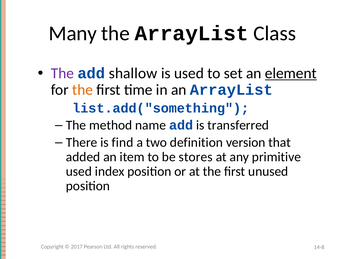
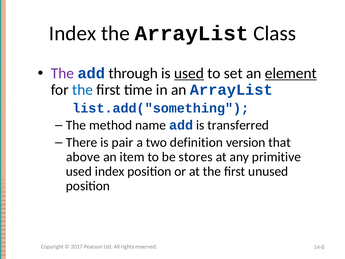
Many at (73, 33): Many -> Index
shallow: shallow -> through
used at (189, 73) underline: none -> present
the at (83, 90) colour: orange -> blue
find: find -> pair
added: added -> above
